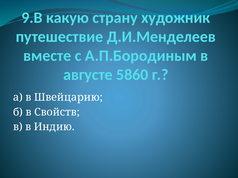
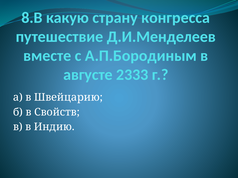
9.В: 9.В -> 8.В
художник: художник -> конгресса
5860: 5860 -> 2333
